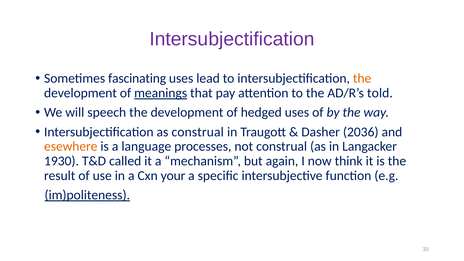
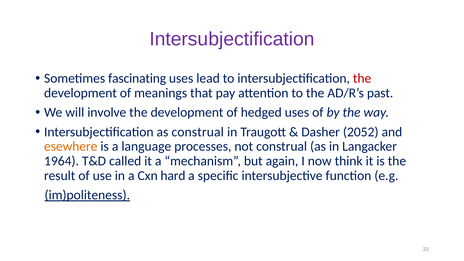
the at (362, 78) colour: orange -> red
meanings underline: present -> none
told: told -> past
speech: speech -> involve
2036: 2036 -> 2052
1930: 1930 -> 1964
your: your -> hard
